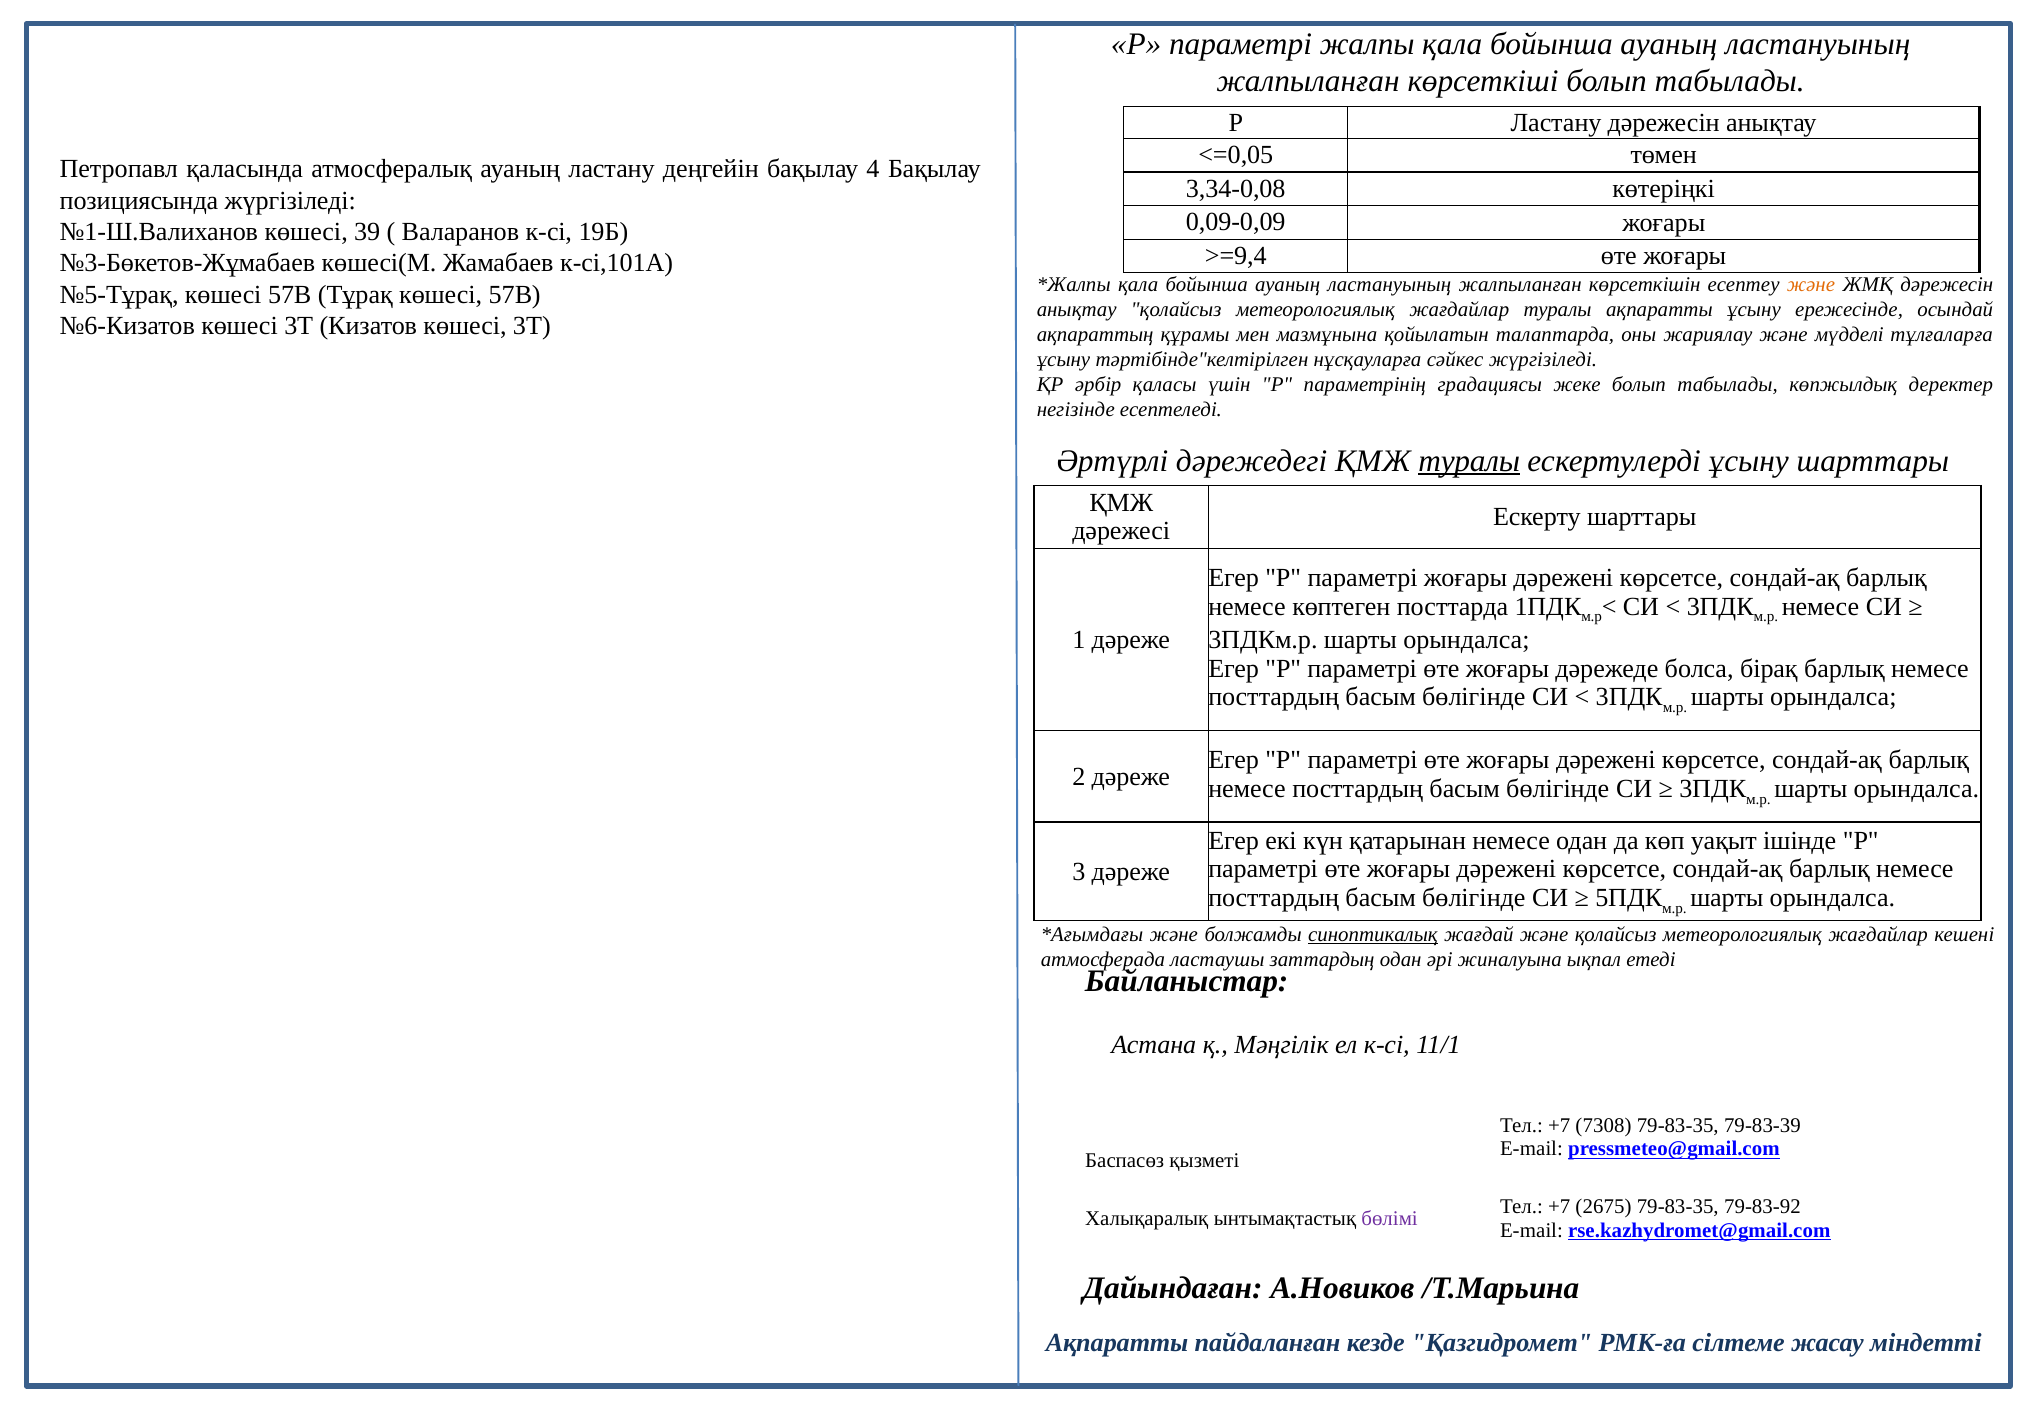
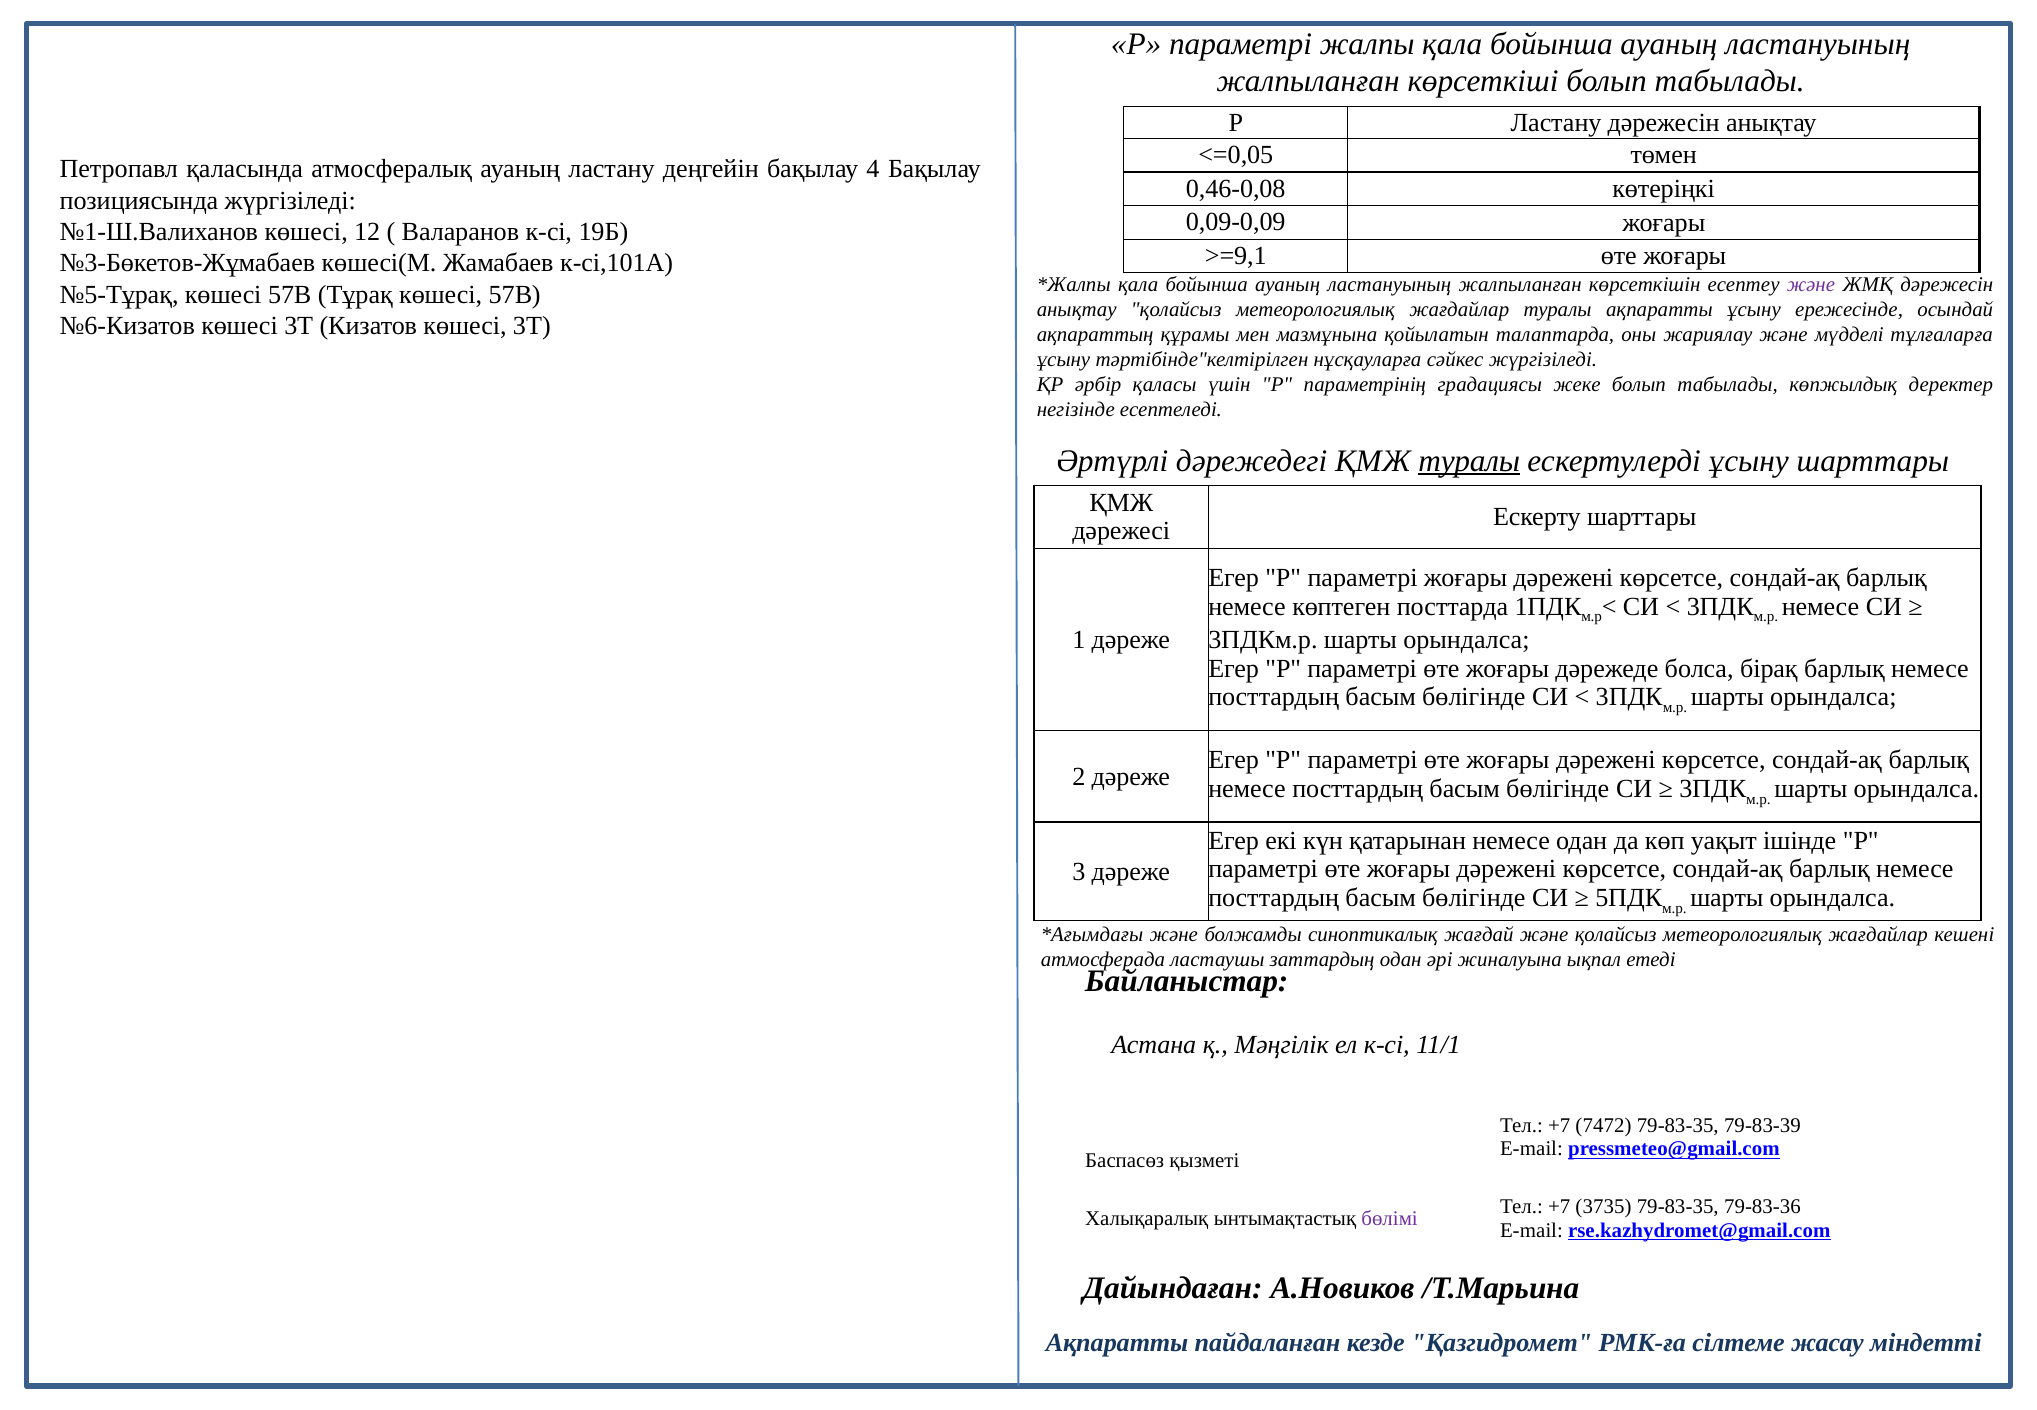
3,34-0,08: 3,34-0,08 -> 0,46-0,08
39: 39 -> 12
>=9,4: >=9,4 -> >=9,1
және at (1811, 285) colour: orange -> purple
синоптикалық underline: present -> none
7308: 7308 -> 7472
2675: 2675 -> 3735
79-83-92: 79-83-92 -> 79-83-36
